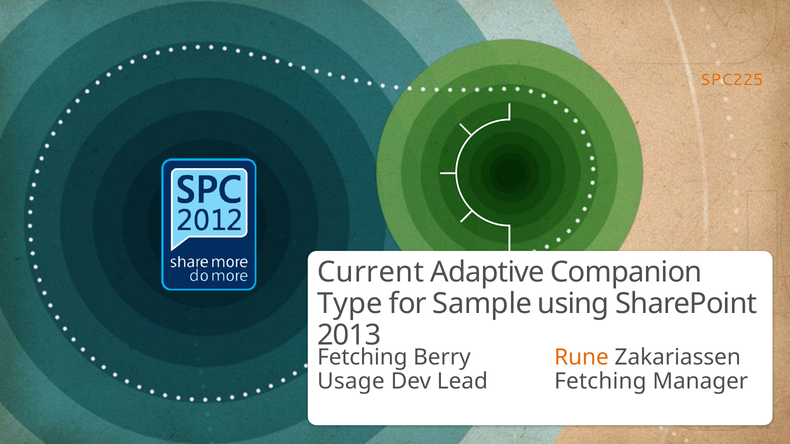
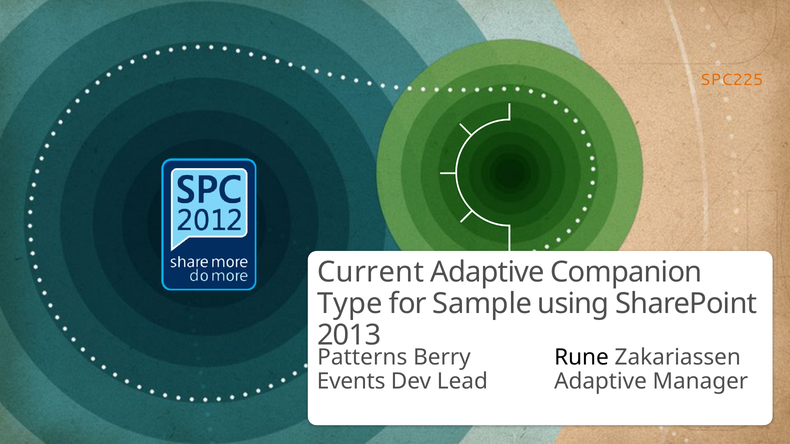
Fetching at (362, 357): Fetching -> Patterns
Rune colour: orange -> black
Usage: Usage -> Events
Lead Fetching: Fetching -> Adaptive
